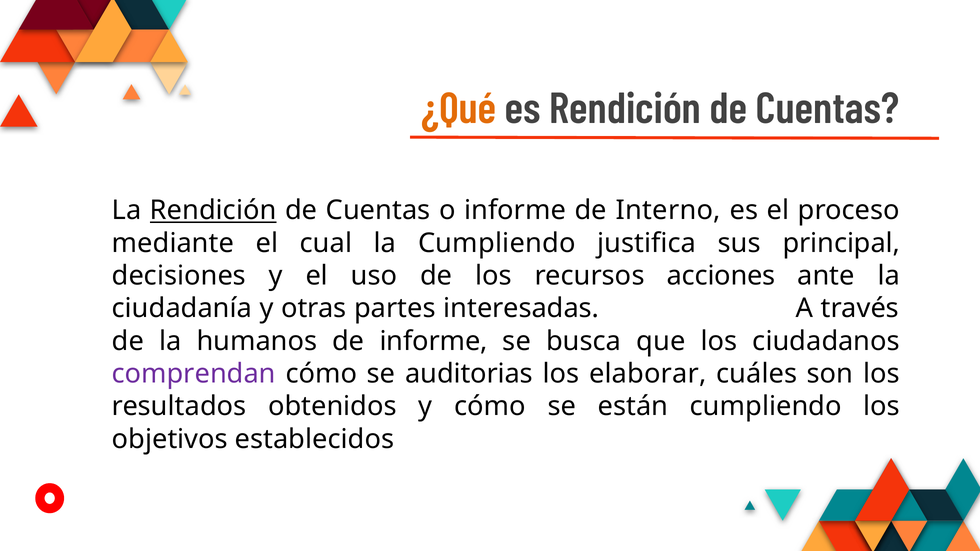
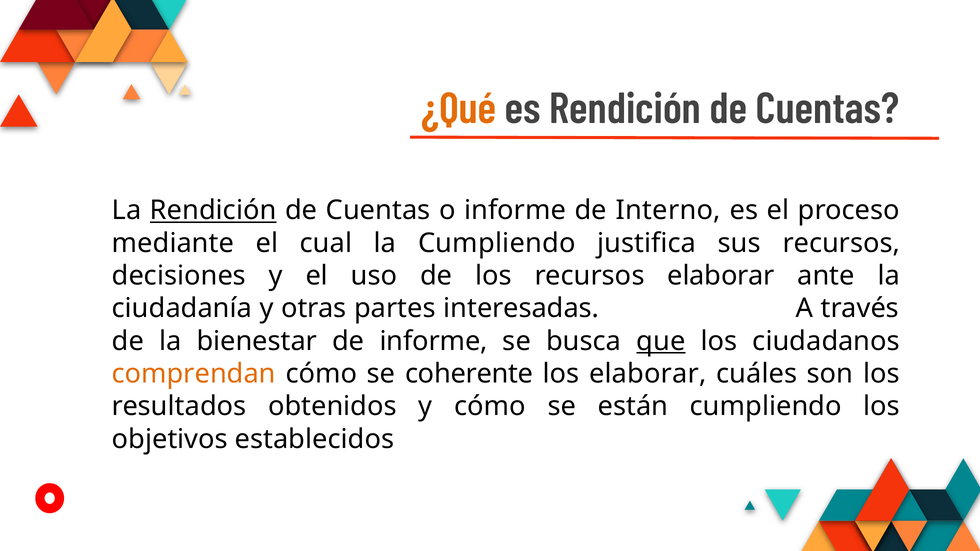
sus principal: principal -> recursos
recursos acciones: acciones -> elaborar
humanos: humanos -> bienestar
que underline: none -> present
comprendan colour: purple -> orange
auditorias: auditorias -> coherente
